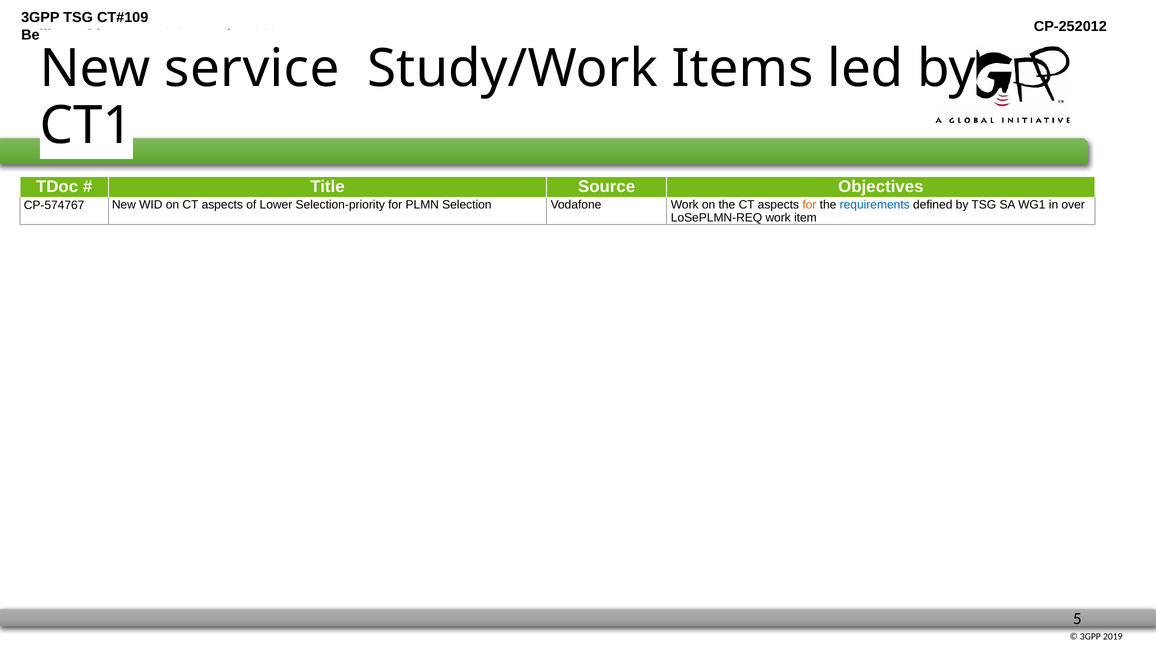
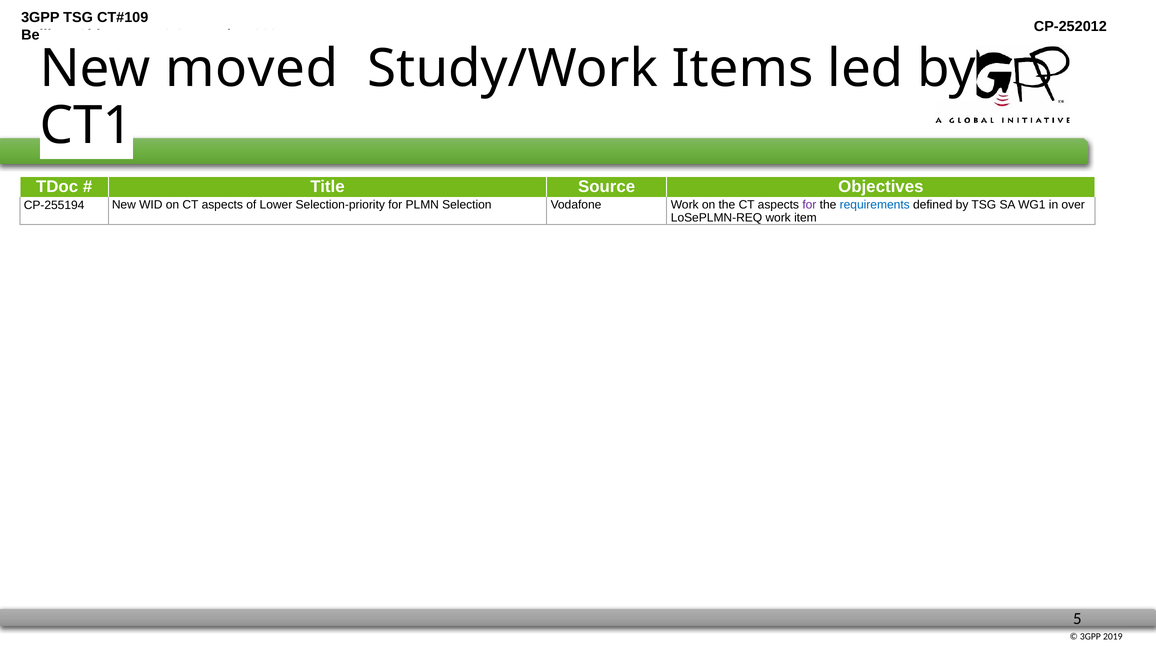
service: service -> moved
CP-574767: CP-574767 -> CP-255194
for at (809, 204) colour: orange -> purple
